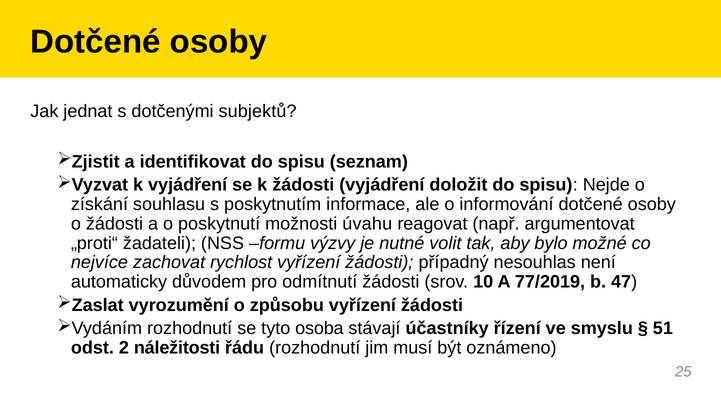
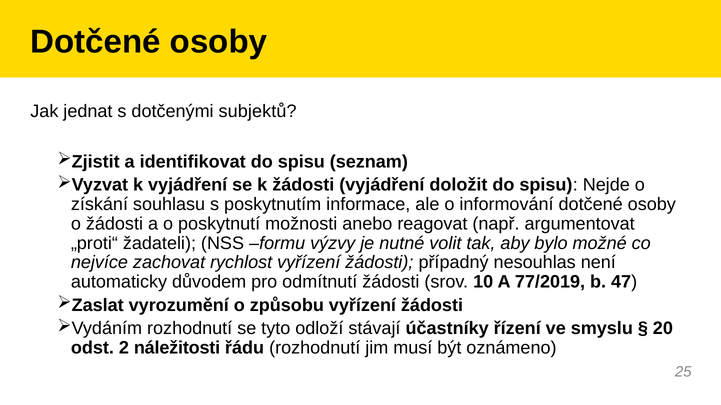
úvahu: úvahu -> anebo
osoba: osoba -> odloží
51: 51 -> 20
